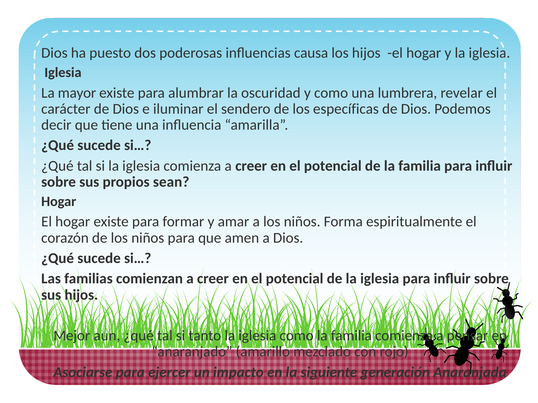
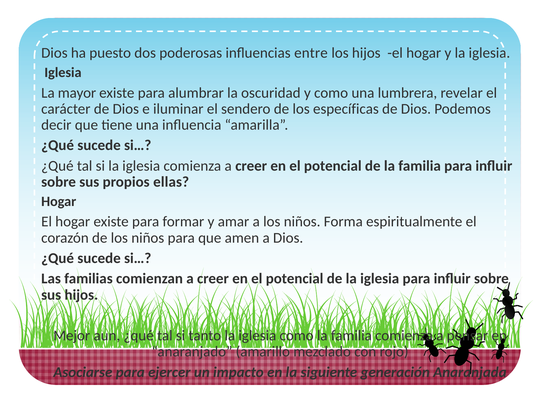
causa: causa -> entre
sean: sean -> ellas
